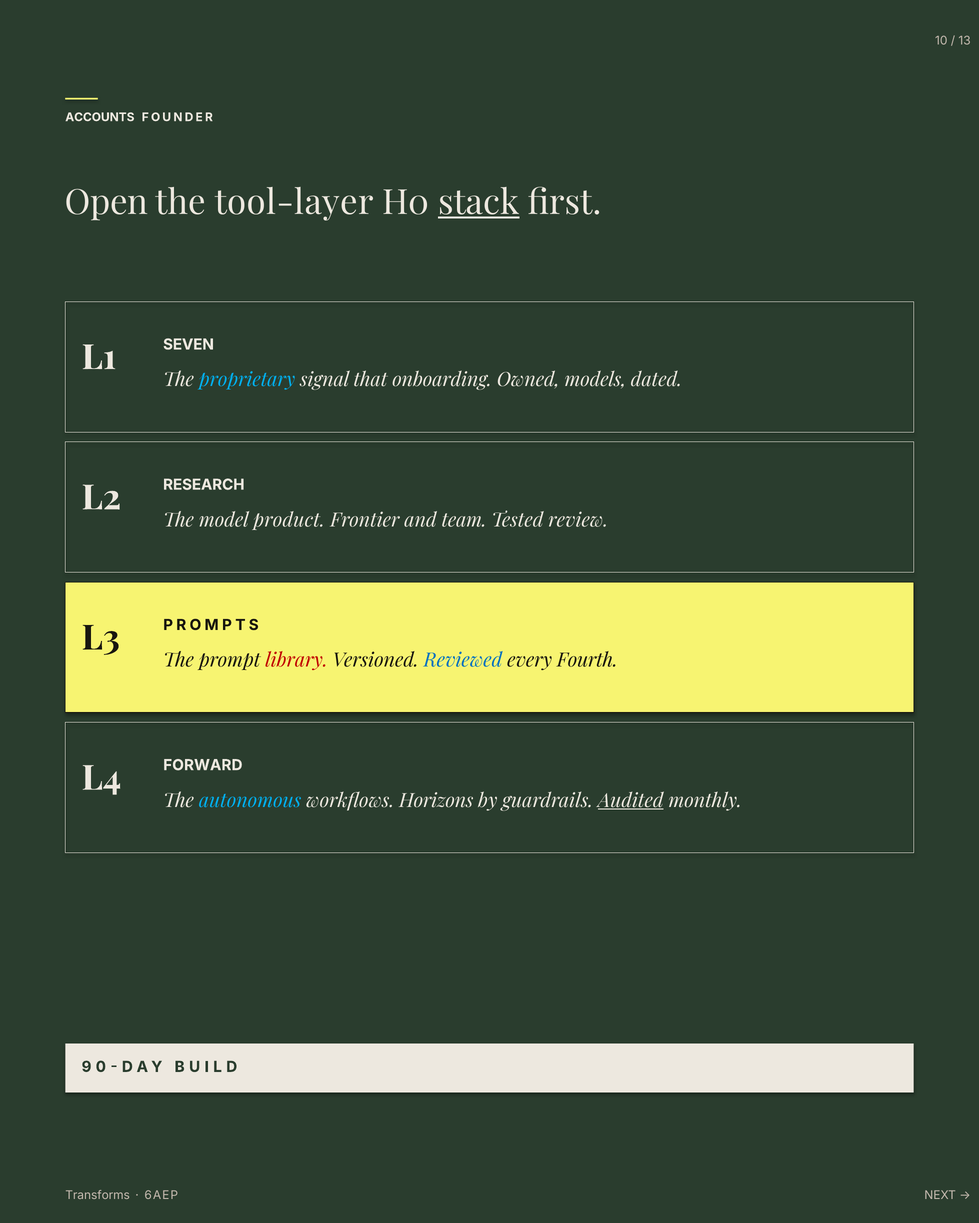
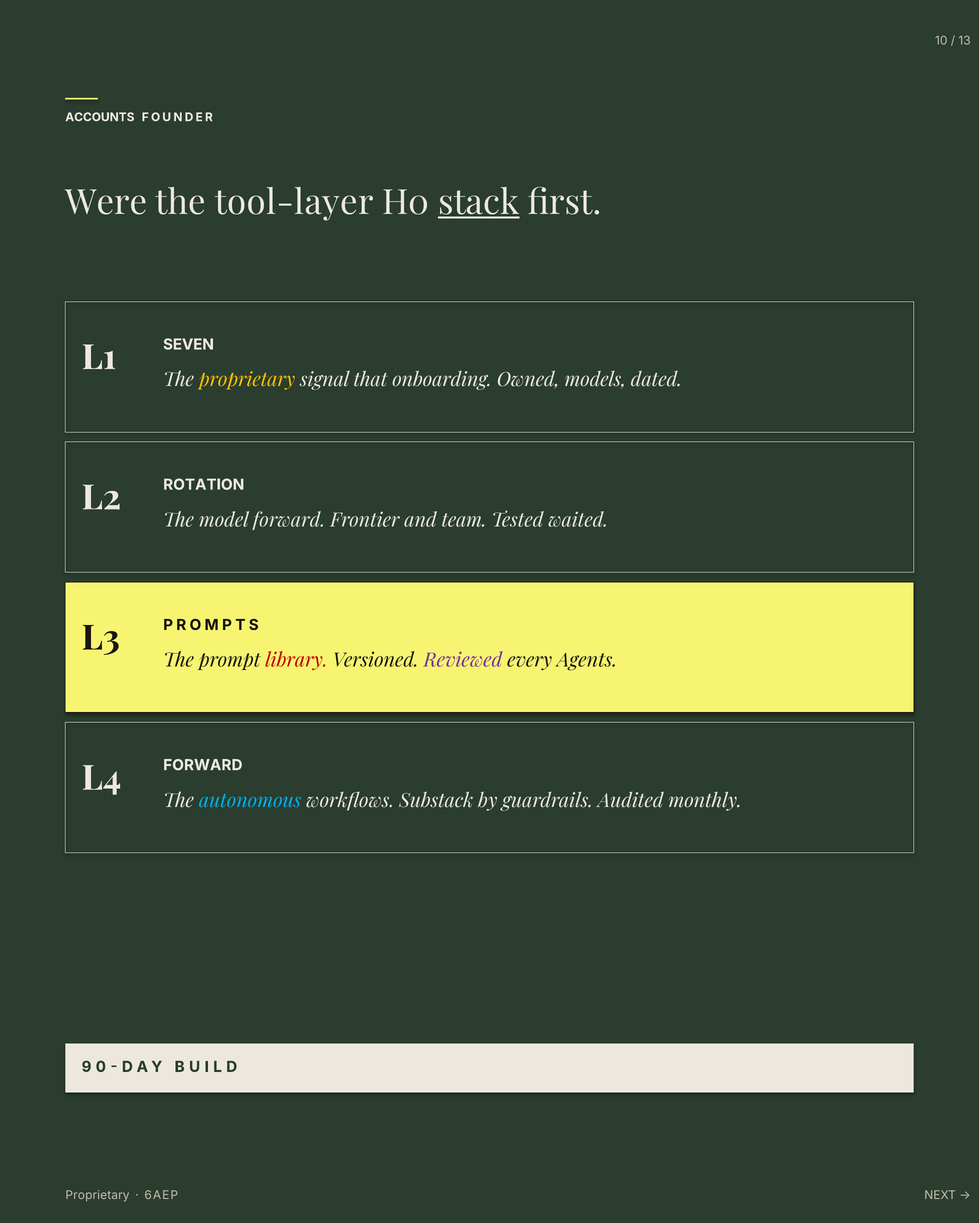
Open: Open -> Were
proprietary at (247, 380) colour: light blue -> yellow
RESEARCH: RESEARCH -> ROTATION
model product: product -> forward
review: review -> waited
Reviewed colour: blue -> purple
Fourth: Fourth -> Agents
Horizons: Horizons -> Substack
Audited underline: present -> none
Transforms at (98, 1196): Transforms -> Proprietary
